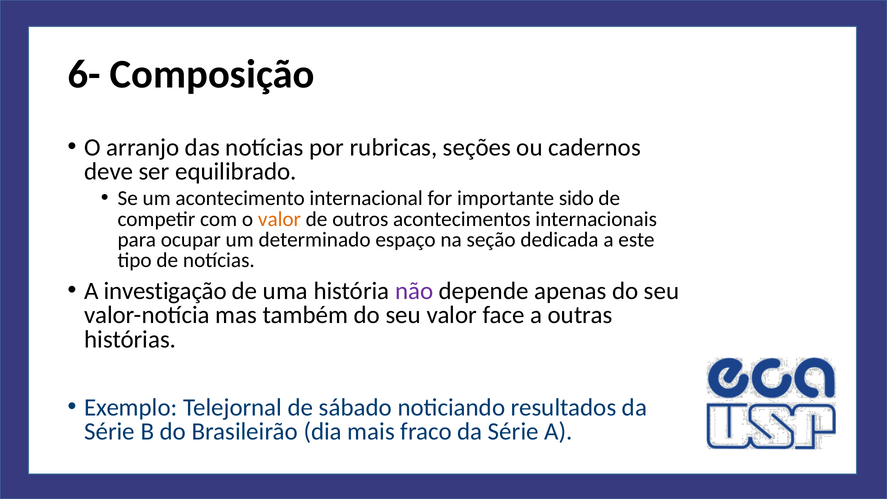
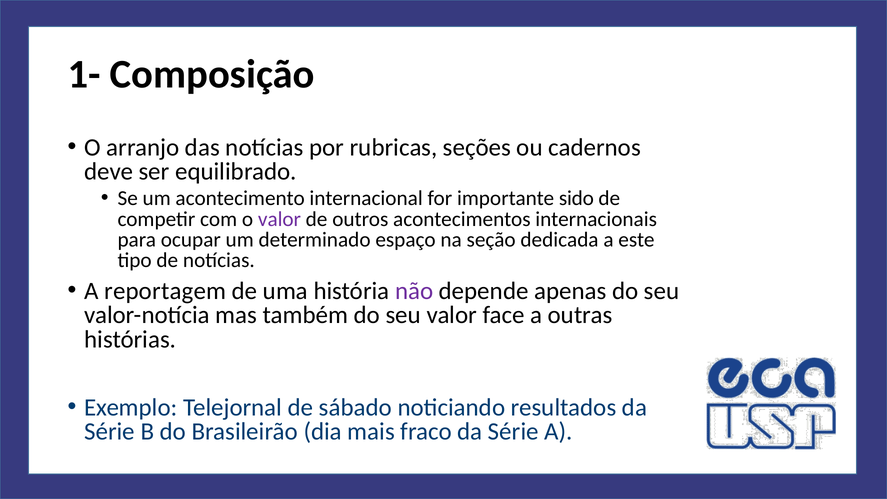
6-: 6- -> 1-
valor at (279, 219) colour: orange -> purple
investigação: investigação -> reportagem
